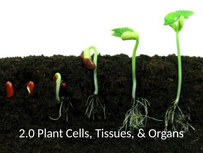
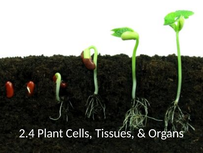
2.0: 2.0 -> 2.4
